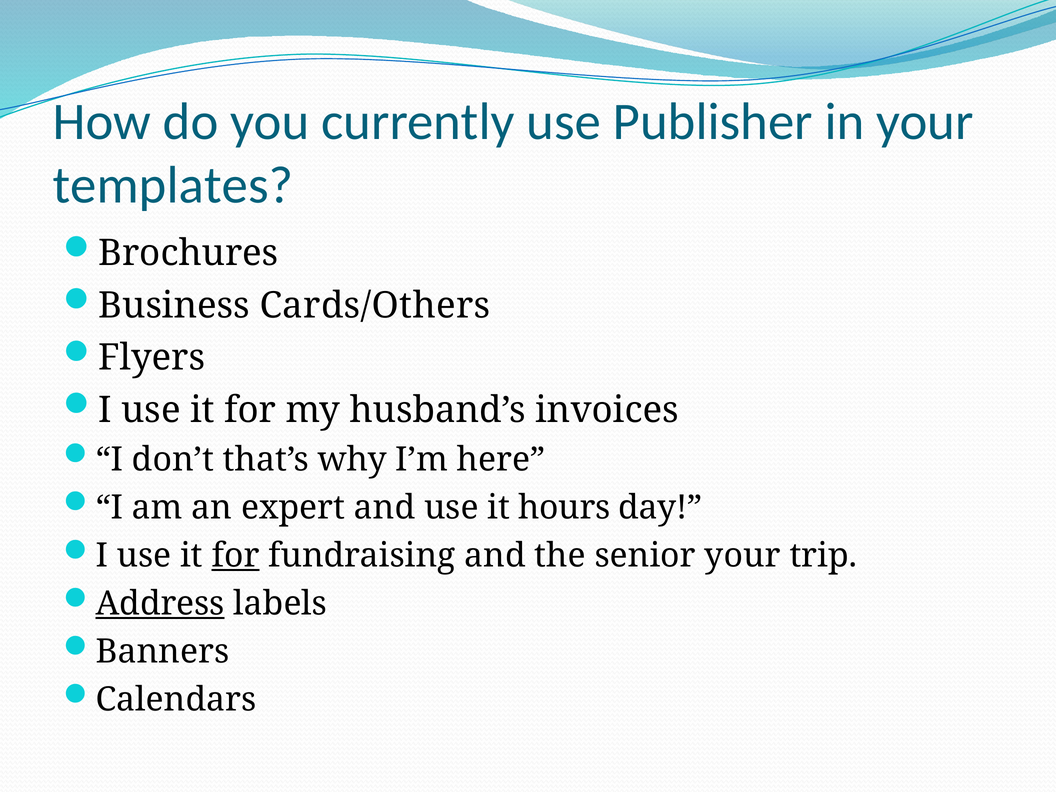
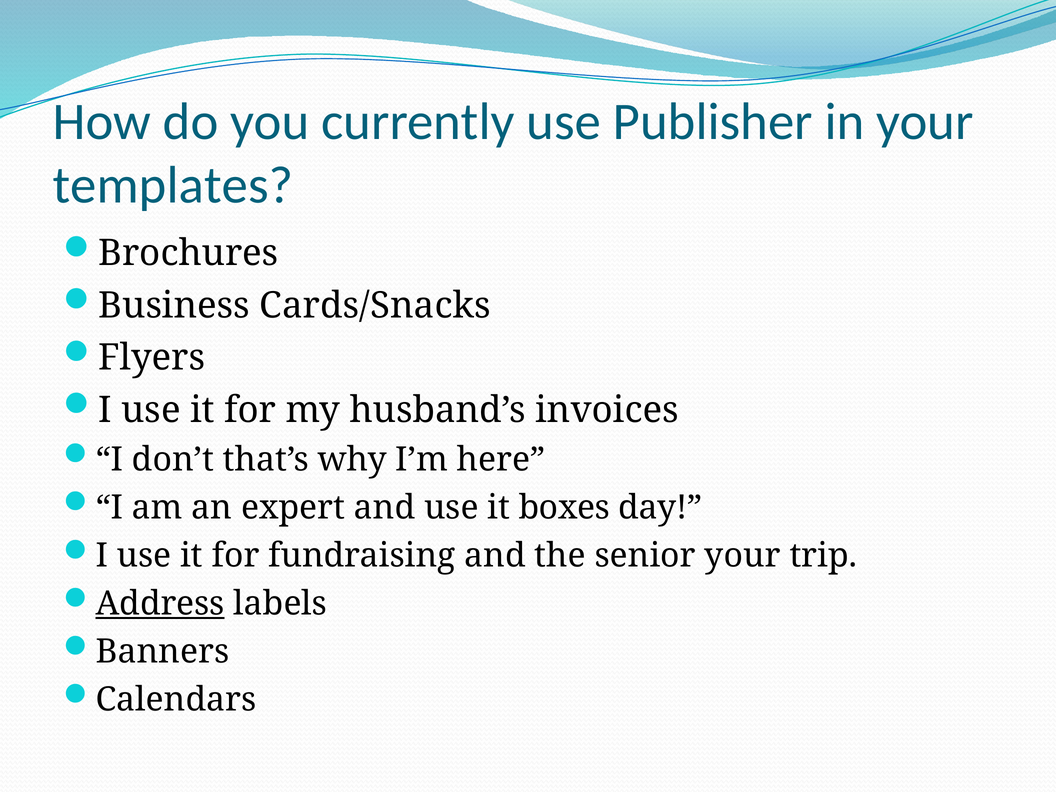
Cards/Others: Cards/Others -> Cards/Snacks
hours: hours -> boxes
for at (236, 556) underline: present -> none
